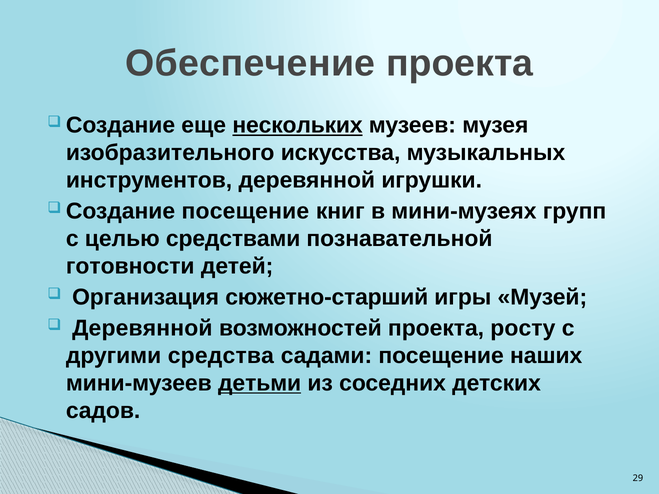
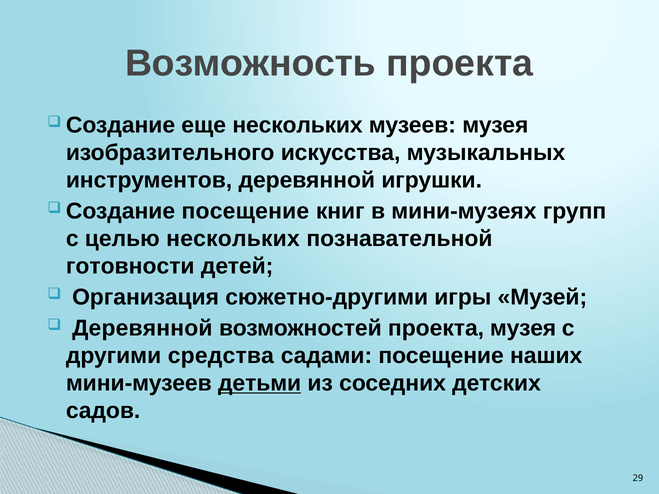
Обеспечение: Обеспечение -> Возможность
нескольких at (298, 125) underline: present -> none
целью средствами: средствами -> нескольких
сюжетно-старший: сюжетно-старший -> сюжетно-другими
проекта росту: росту -> музея
